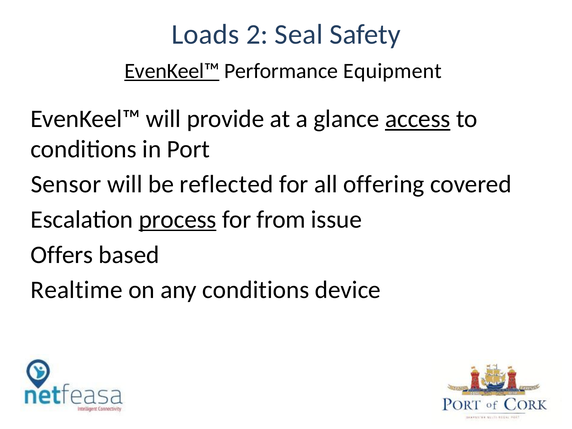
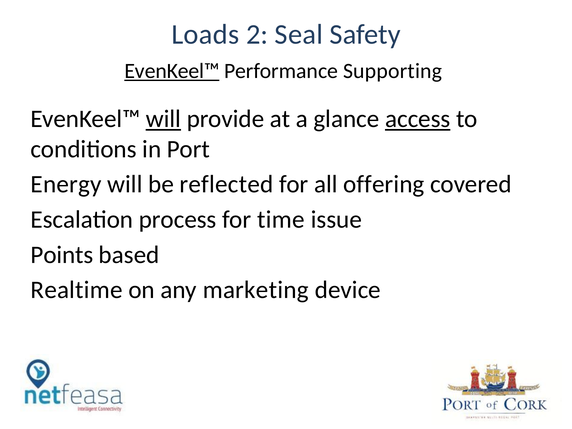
Equipment: Equipment -> Supporting
will at (163, 119) underline: none -> present
Sensor: Sensor -> Energy
process underline: present -> none
from: from -> time
Offers: Offers -> Points
any conditions: conditions -> marketing
